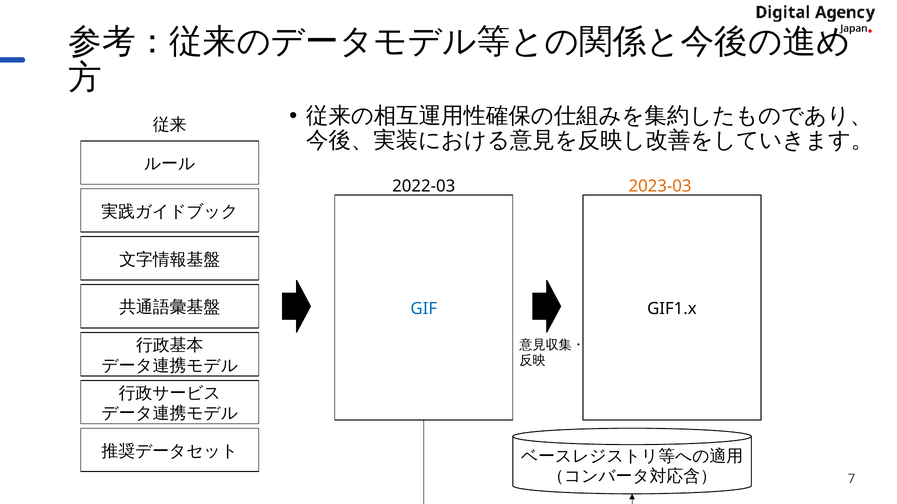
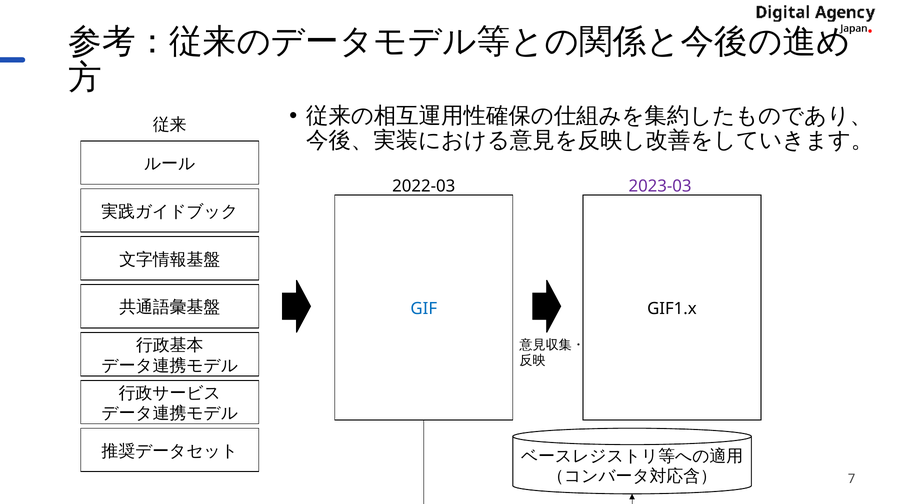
2023-03 colour: orange -> purple
